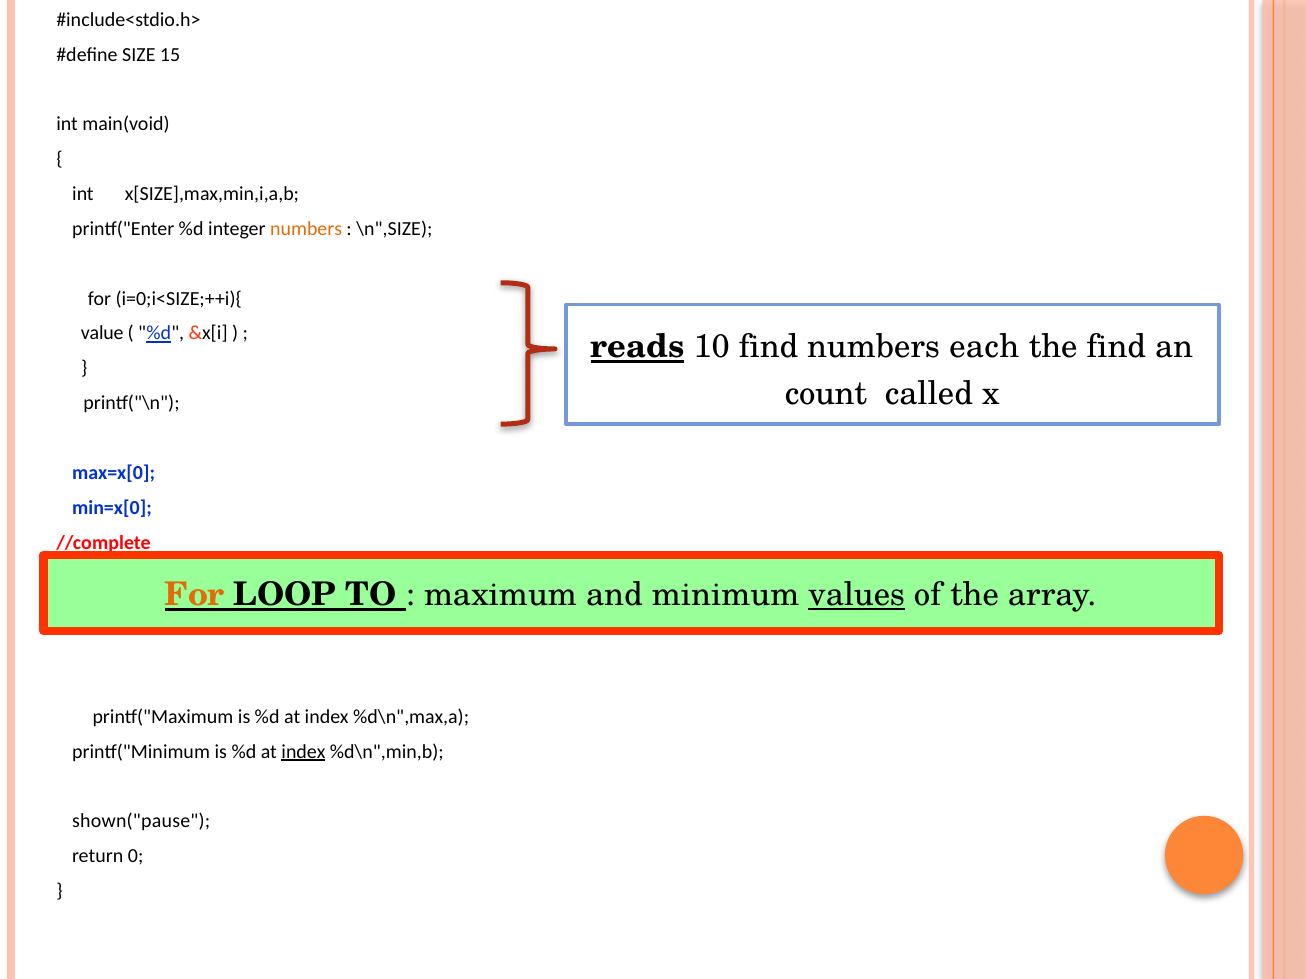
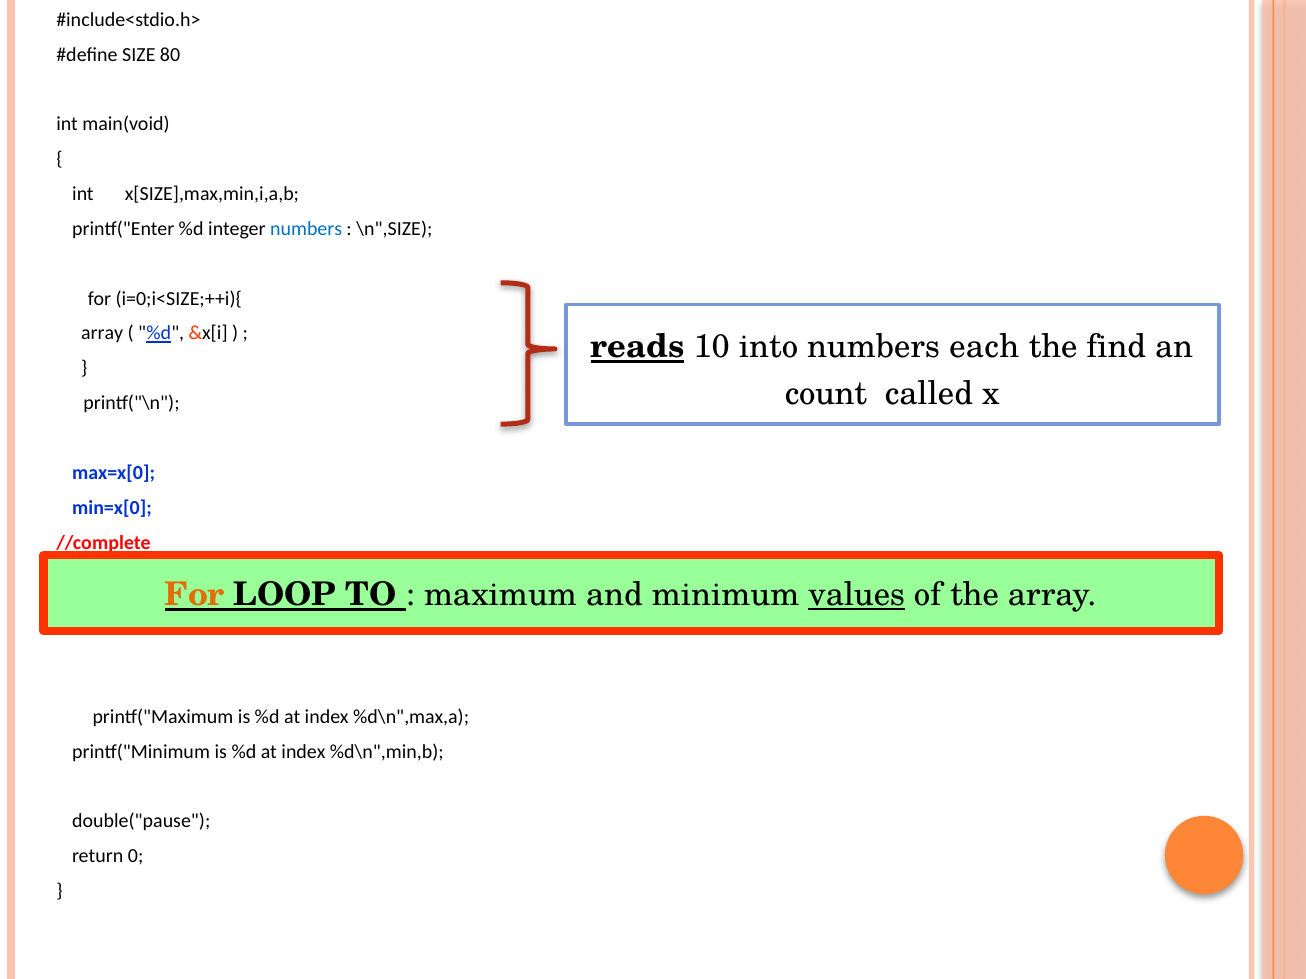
15: 15 -> 80
numbers at (306, 229) colour: orange -> blue
value at (102, 334): value -> array
10 find: find -> into
index at (303, 752) underline: present -> none
shown("pause: shown("pause -> double("pause
